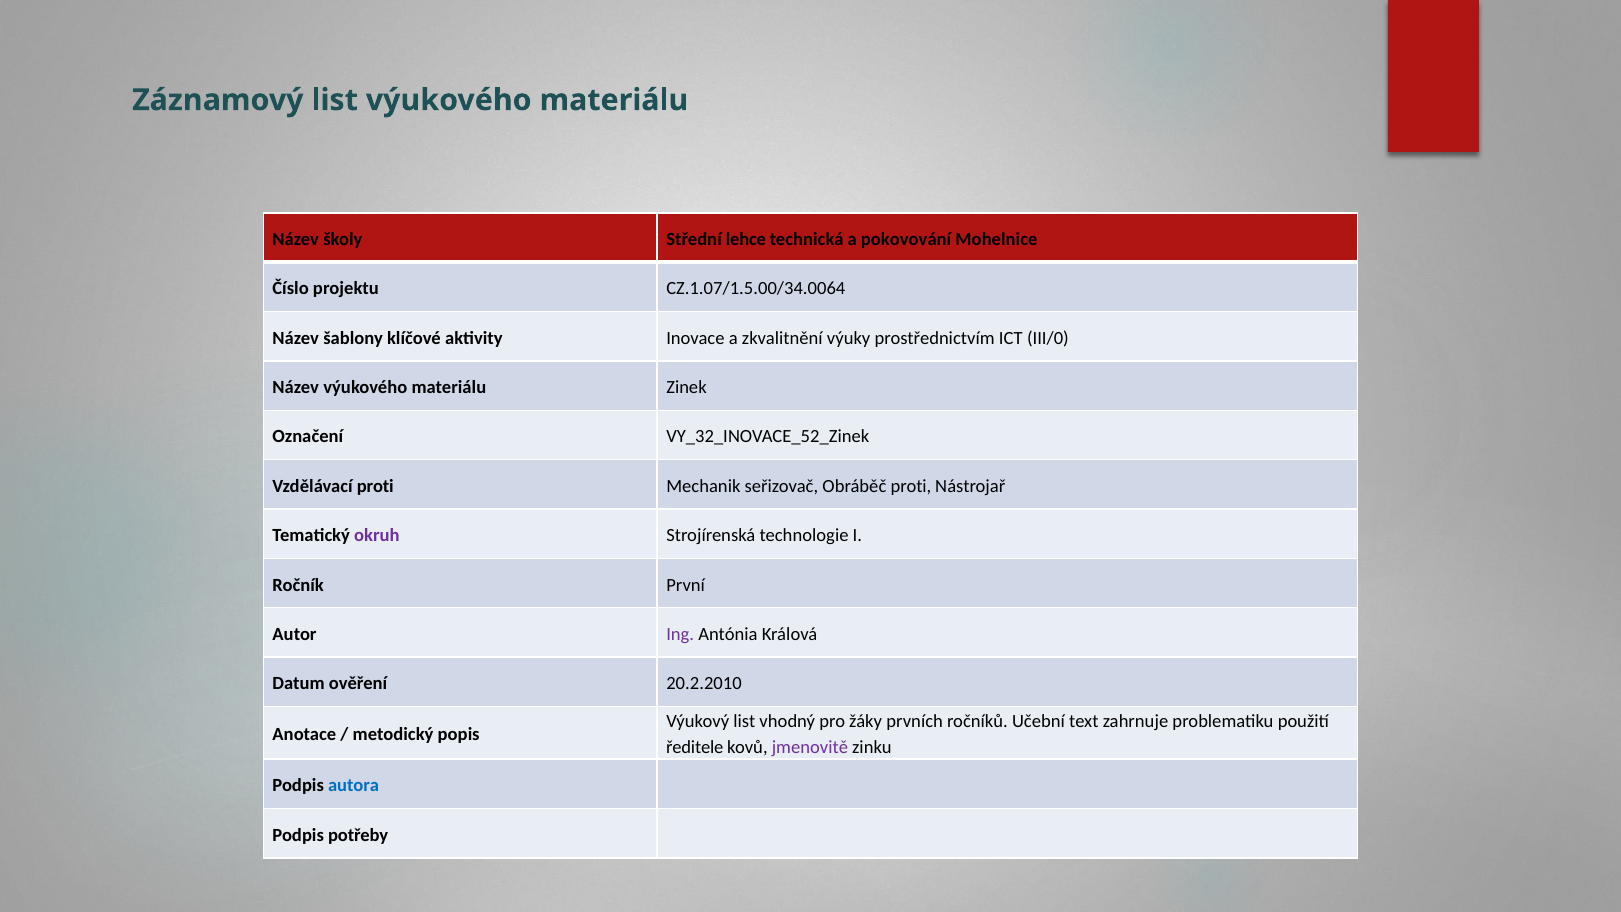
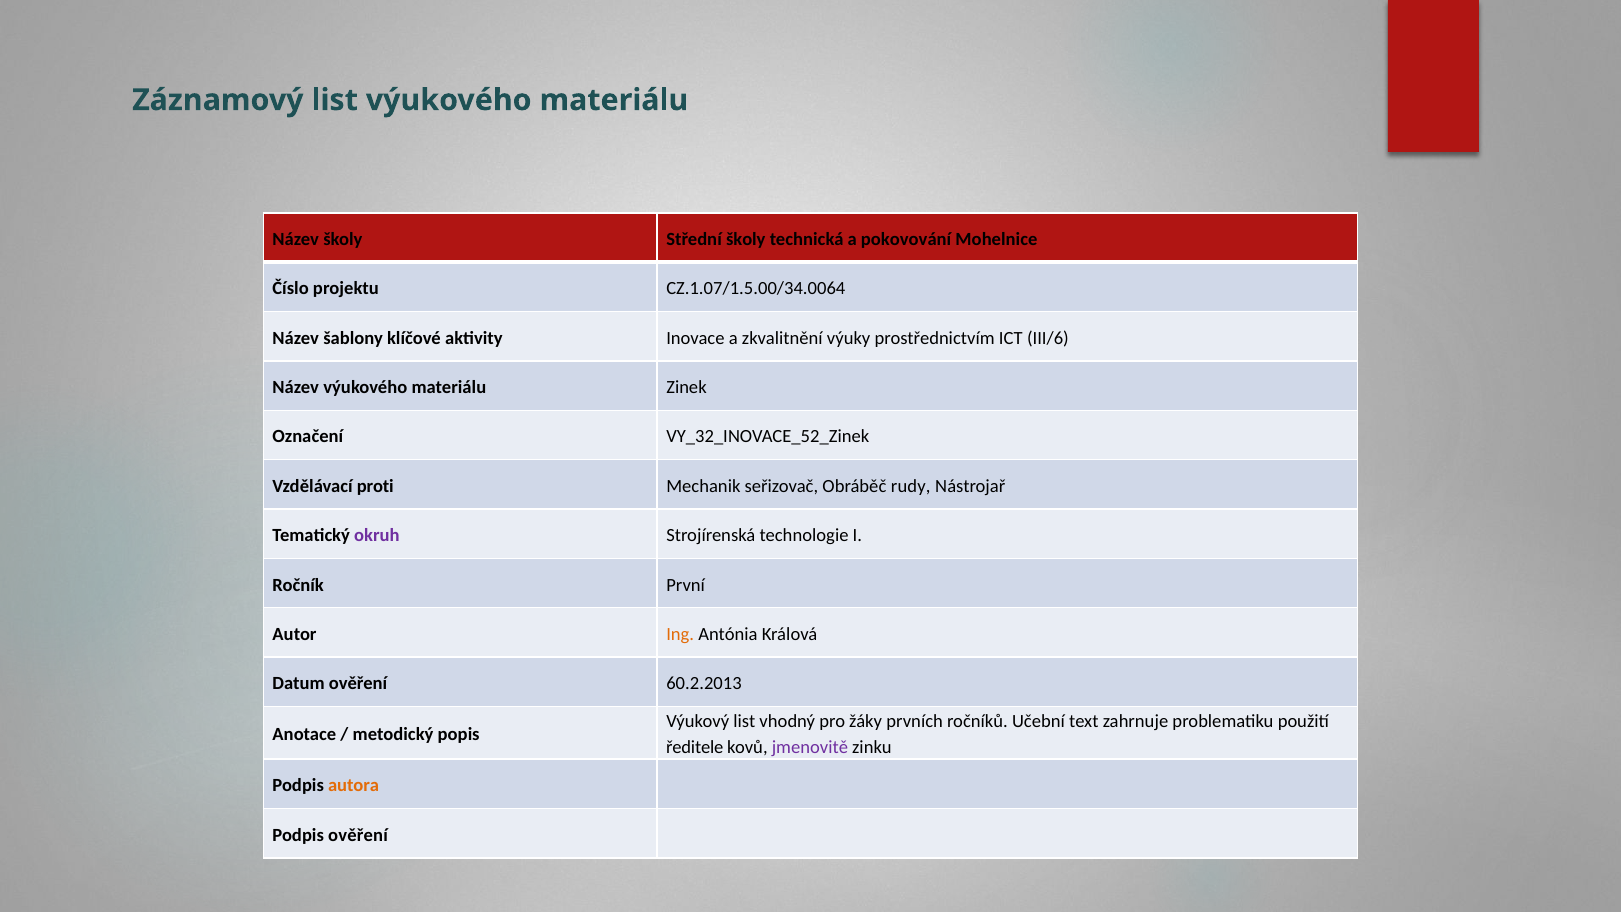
Střední lehce: lehce -> školy
III/0: III/0 -> III/6
Obráběč proti: proti -> rudy
Ing colour: purple -> orange
20.2.2010: 20.2.2010 -> 60.2.2013
autora colour: blue -> orange
Podpis potřeby: potřeby -> ověření
